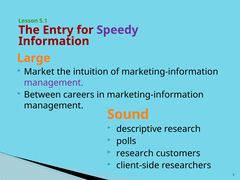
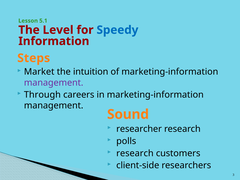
Entry: Entry -> Level
Speedy colour: purple -> blue
Large: Large -> Steps
Between: Between -> Through
descriptive: descriptive -> researcher
